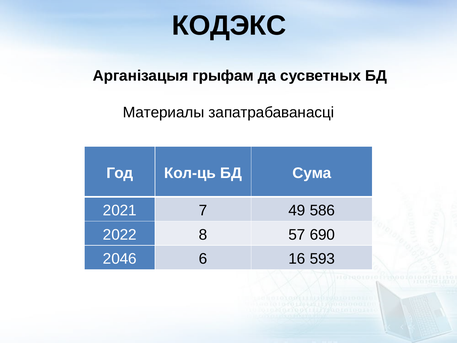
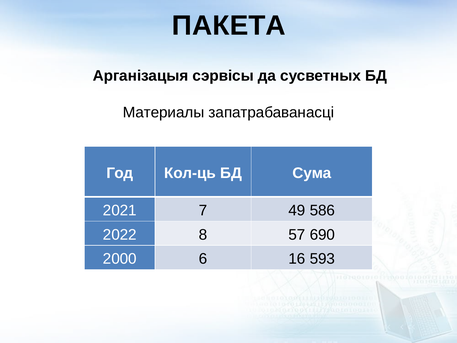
КОДЭКС: КОДЭКС -> ПАКЕТА
грыфам: грыфам -> сэрвісы
2046: 2046 -> 2000
